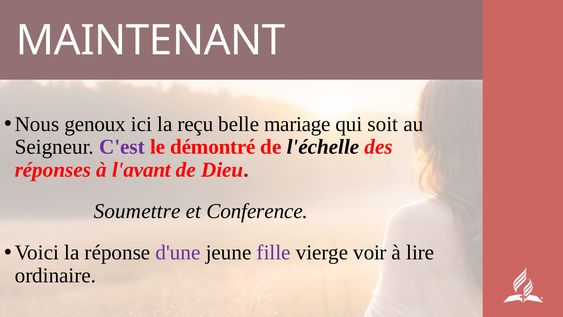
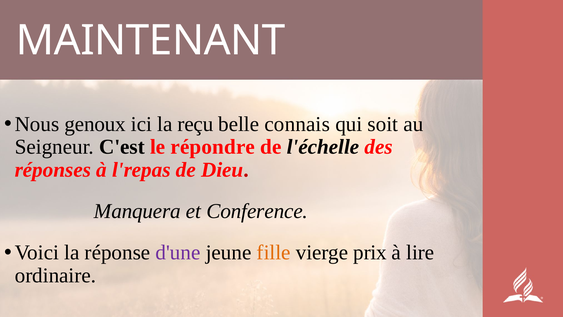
mariage: mariage -> connais
C'est colour: purple -> black
démontré: démontré -> répondre
l'avant: l'avant -> l'repas
Soumettre: Soumettre -> Manquera
fille colour: purple -> orange
voir: voir -> prix
